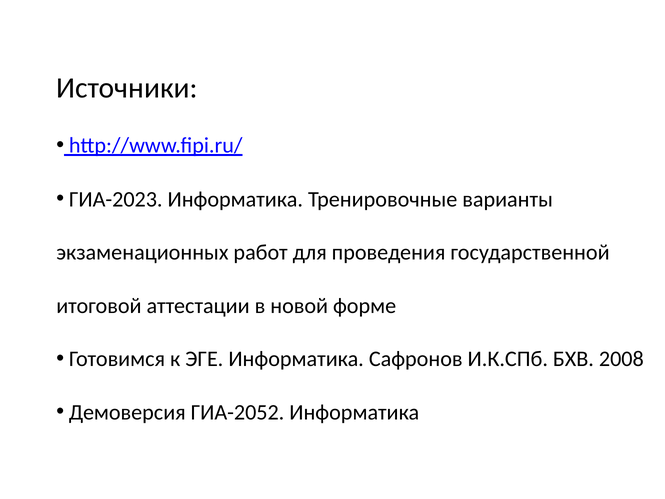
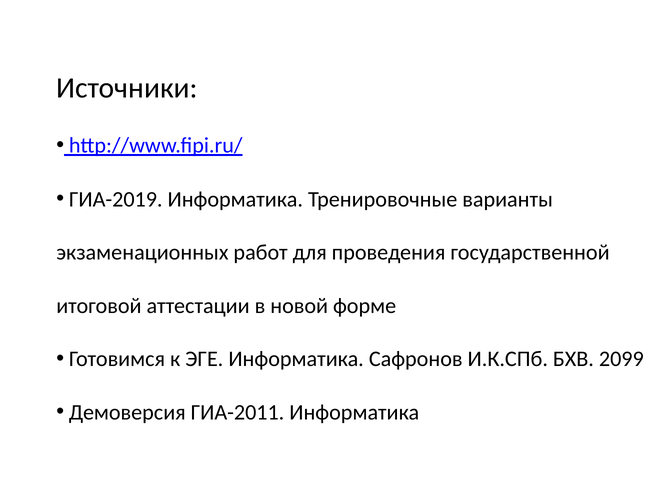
ГИА-2023: ГИА-2023 -> ГИА-2019
2008: 2008 -> 2099
ГИА-2052: ГИА-2052 -> ГИА-2011
